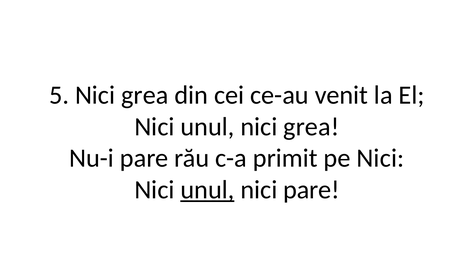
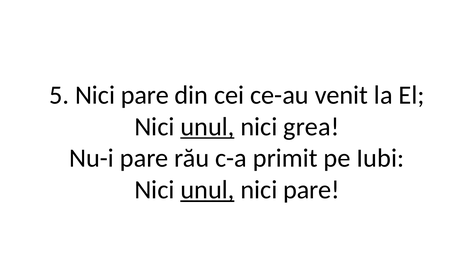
5 Nici grea: grea -> pare
unul at (207, 126) underline: none -> present
pe Nici: Nici -> Iubi
